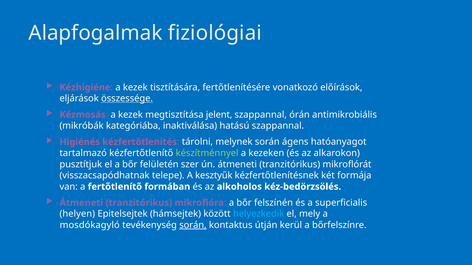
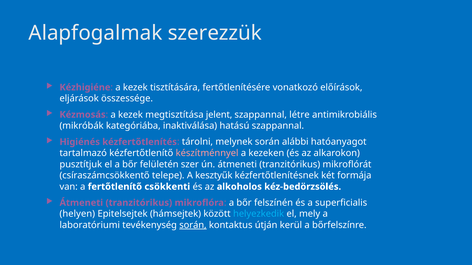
fiziológiai: fiziológiai -> szerezzük
összessége underline: present -> none
órán: órán -> létre
ágens: ágens -> alábbi
készítménnyel colour: light green -> pink
visszacsapódhatnak: visszacsapódhatnak -> csíraszámcsökkentő
formában: formában -> csökkenti
mosdókagyló: mosdókagyló -> laboratóriumi
